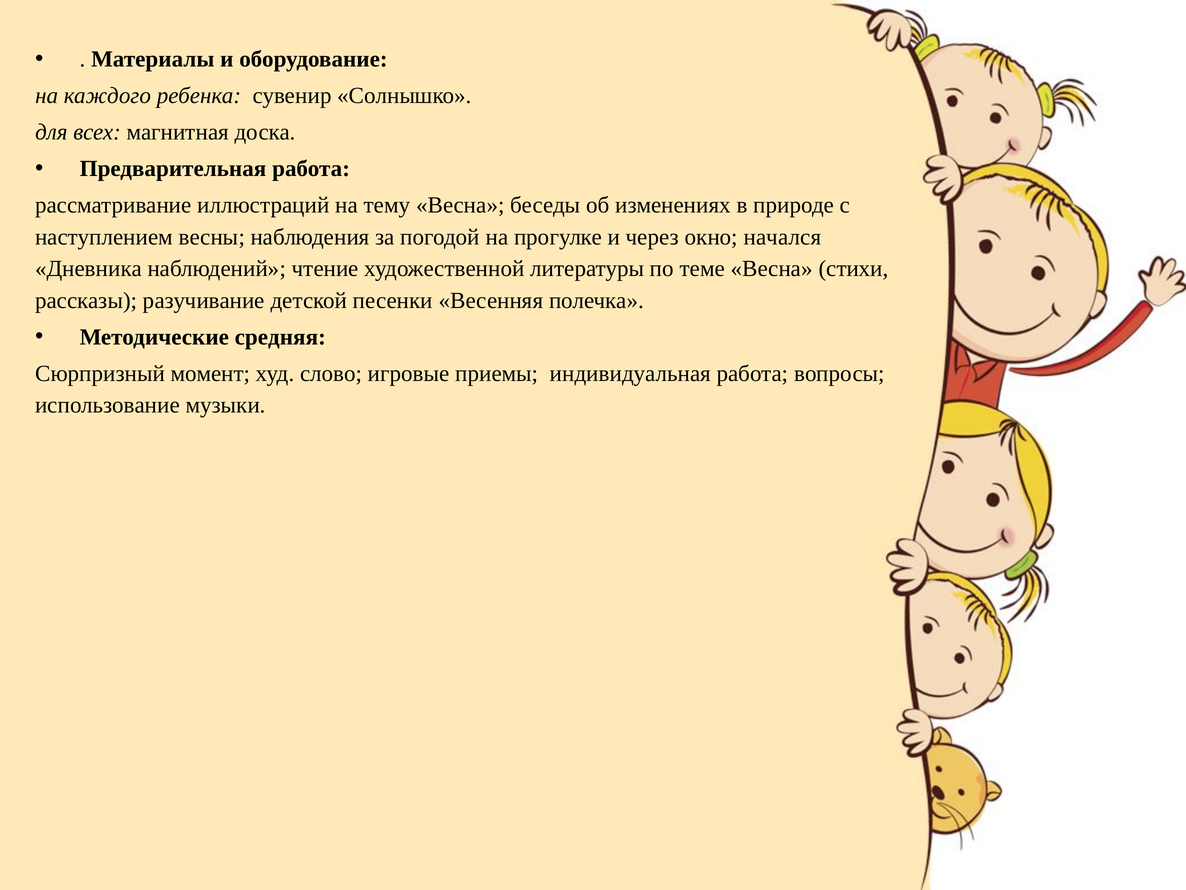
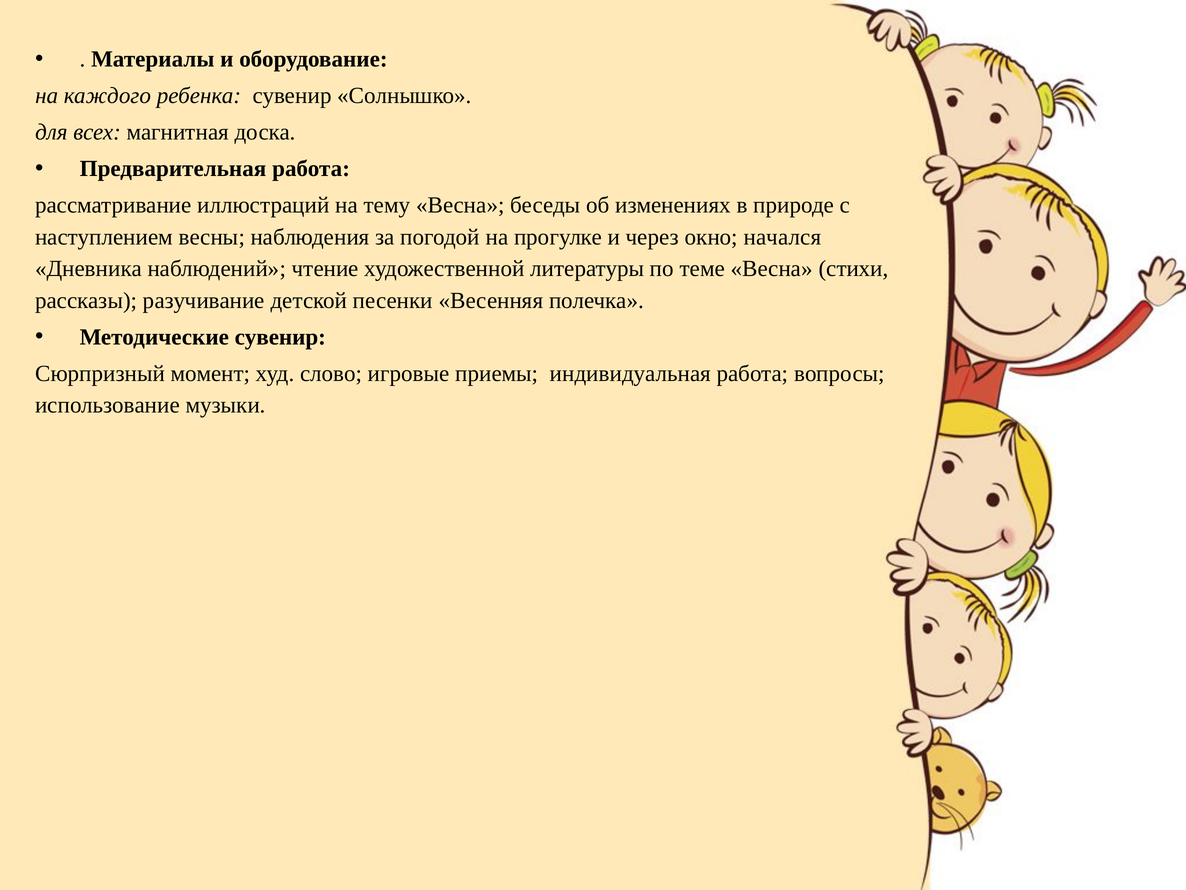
Методические средняя: средняя -> сувенир
